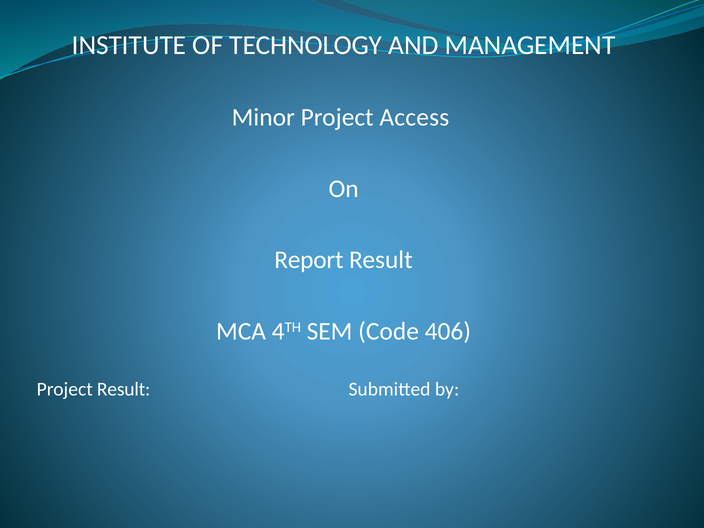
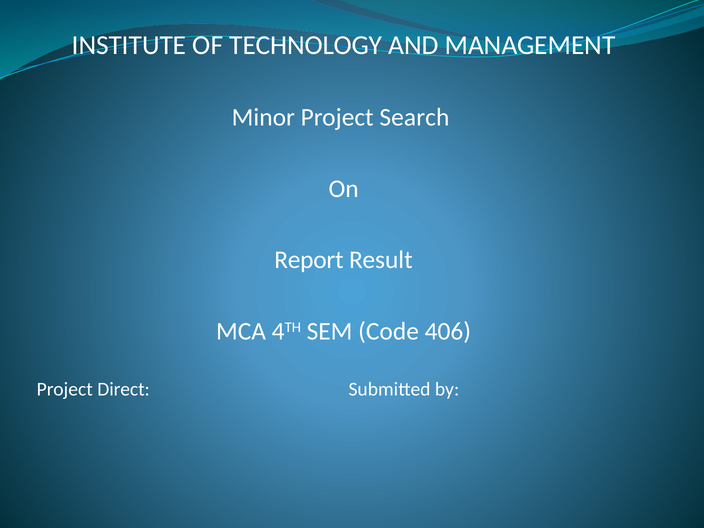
Access: Access -> Search
Project Result: Result -> Direct
